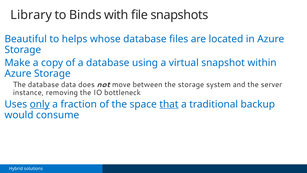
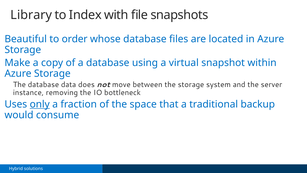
Binds: Binds -> Index
helps: helps -> order
that underline: present -> none
